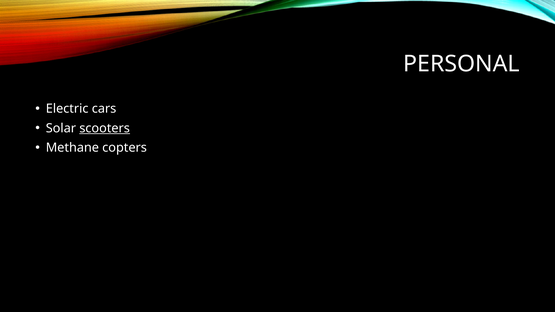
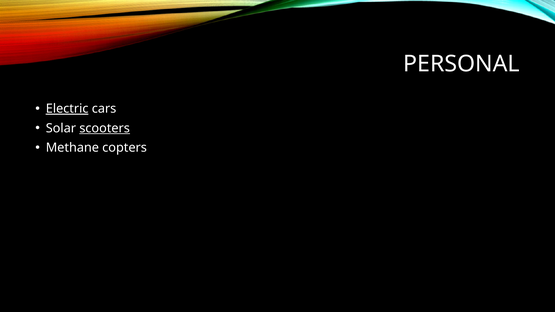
Electric underline: none -> present
